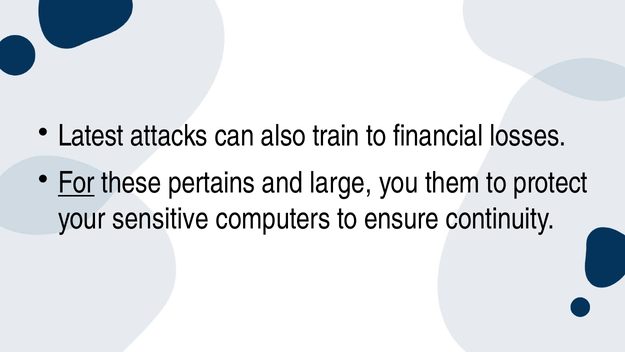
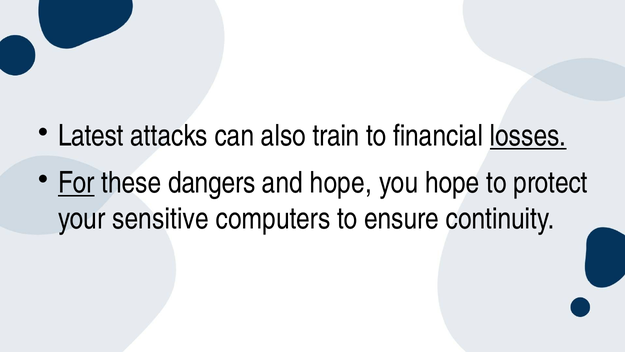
losses underline: none -> present
pertains: pertains -> dangers
and large: large -> hope
you them: them -> hope
